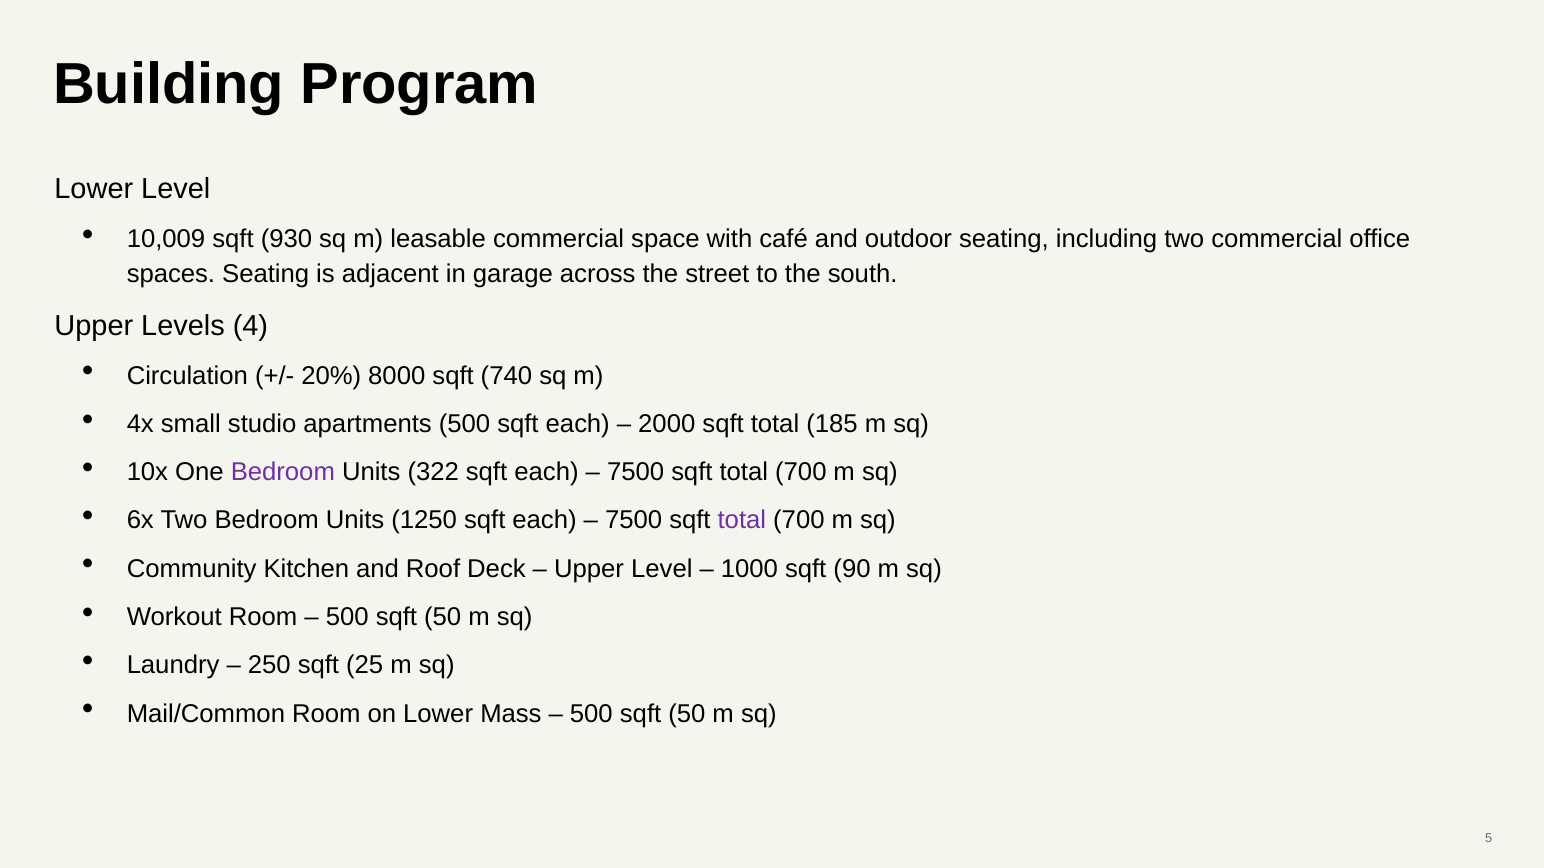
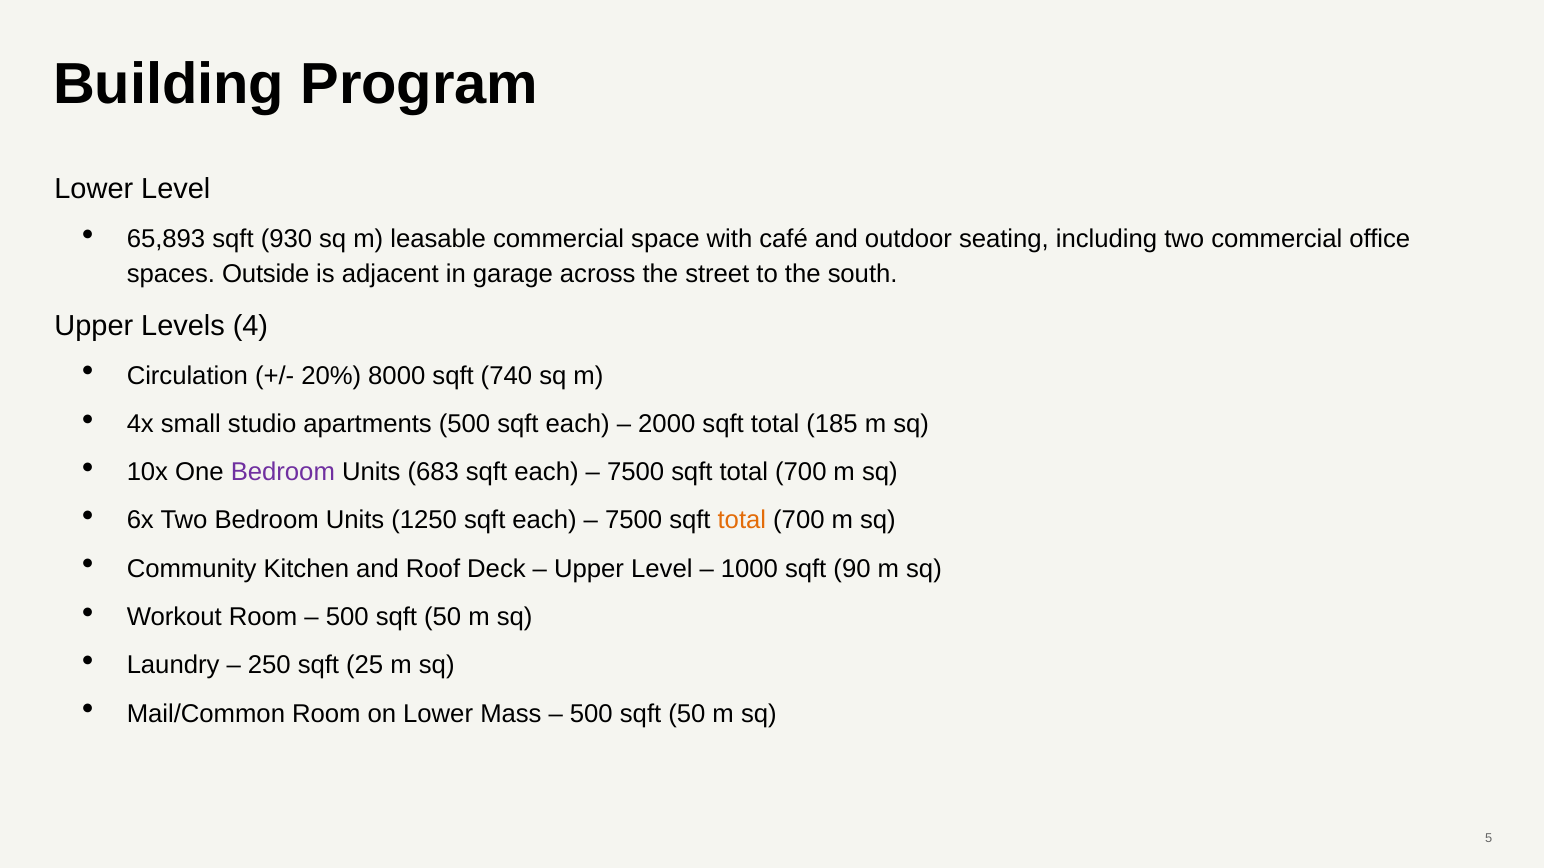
10,009: 10,009 -> 65,893
spaces Seating: Seating -> Outside
322: 322 -> 683
total at (742, 521) colour: purple -> orange
